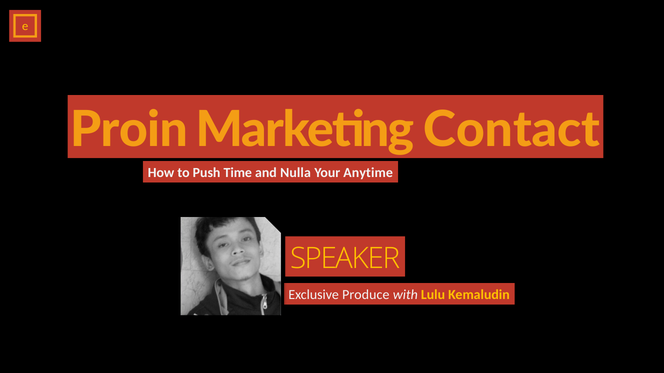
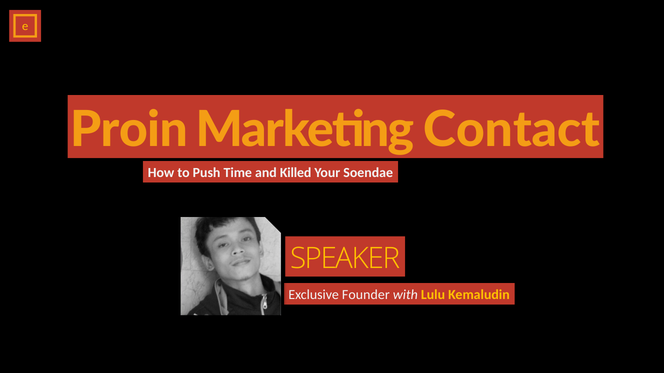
Nulla: Nulla -> Killed
Anytime: Anytime -> Soendae
Produce: Produce -> Founder
